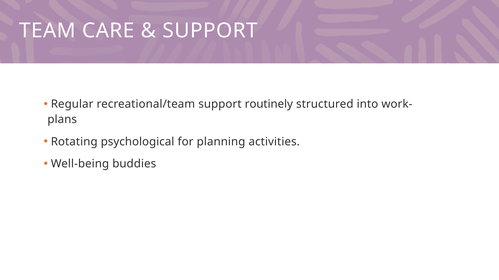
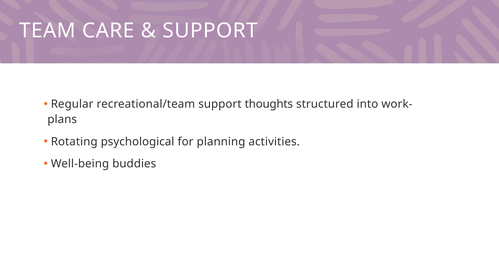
routinely: routinely -> thoughts
